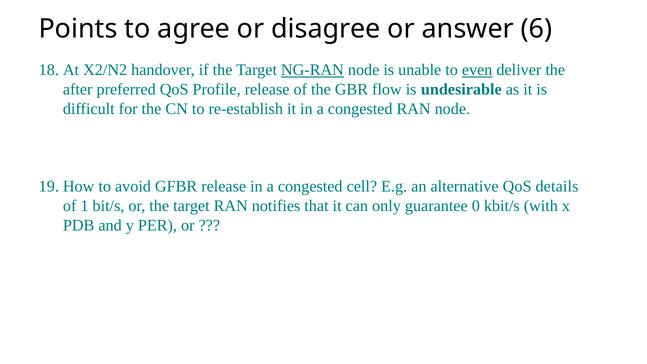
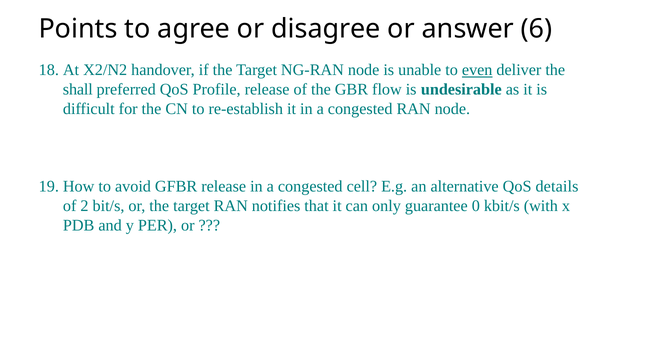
NG-RAN underline: present -> none
after: after -> shall
1: 1 -> 2
